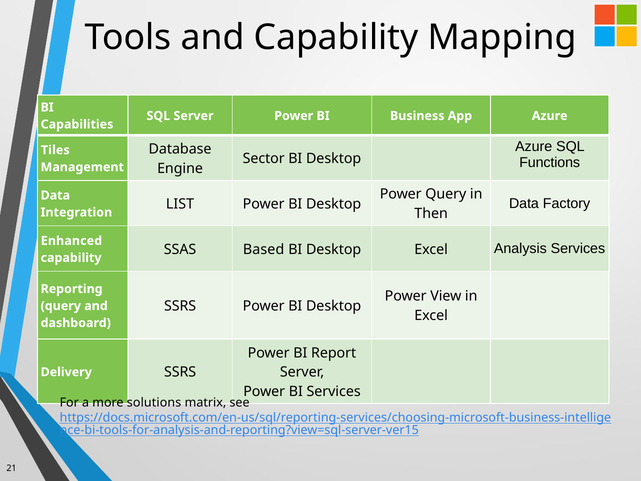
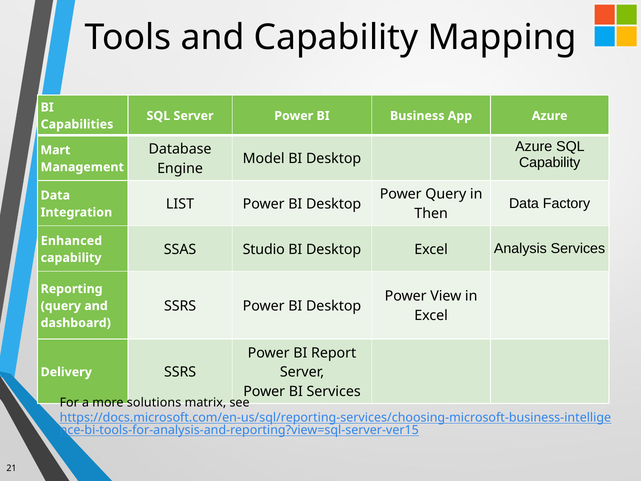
Tiles: Tiles -> Mart
Sector: Sector -> Model
Functions at (550, 162): Functions -> Capability
Based: Based -> Studio
